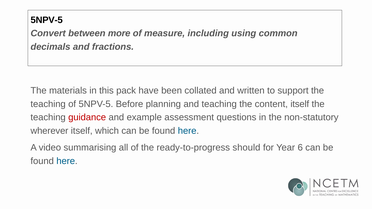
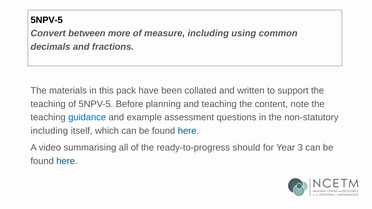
content itself: itself -> note
guidance colour: red -> blue
wherever at (49, 131): wherever -> including
6: 6 -> 3
